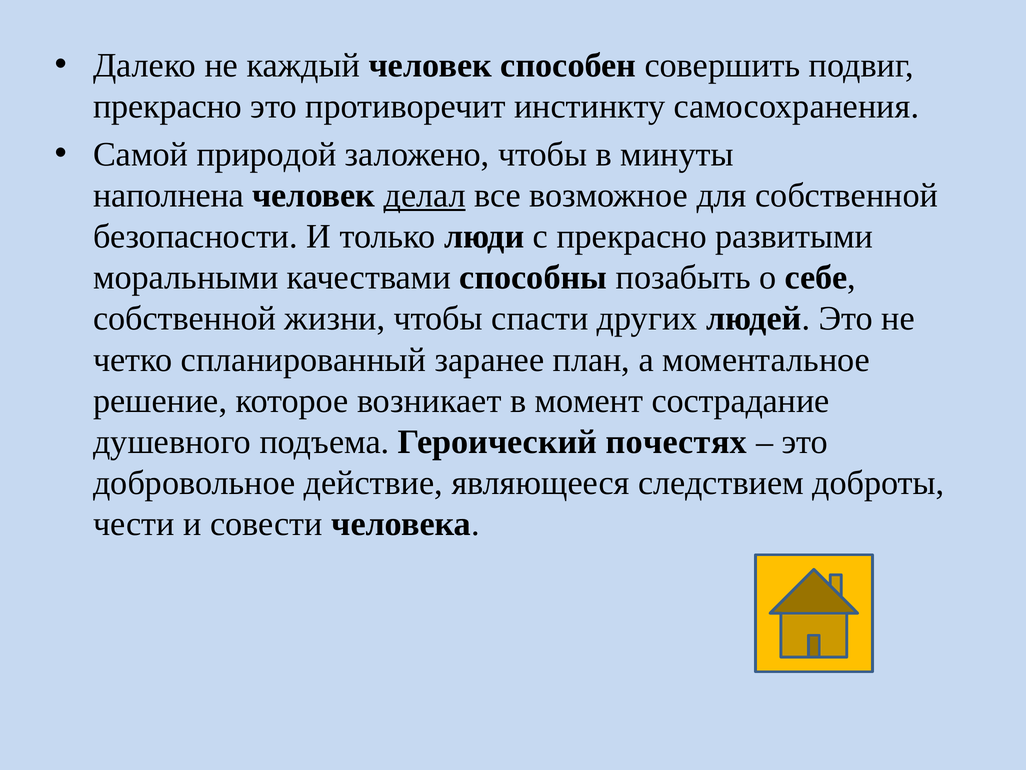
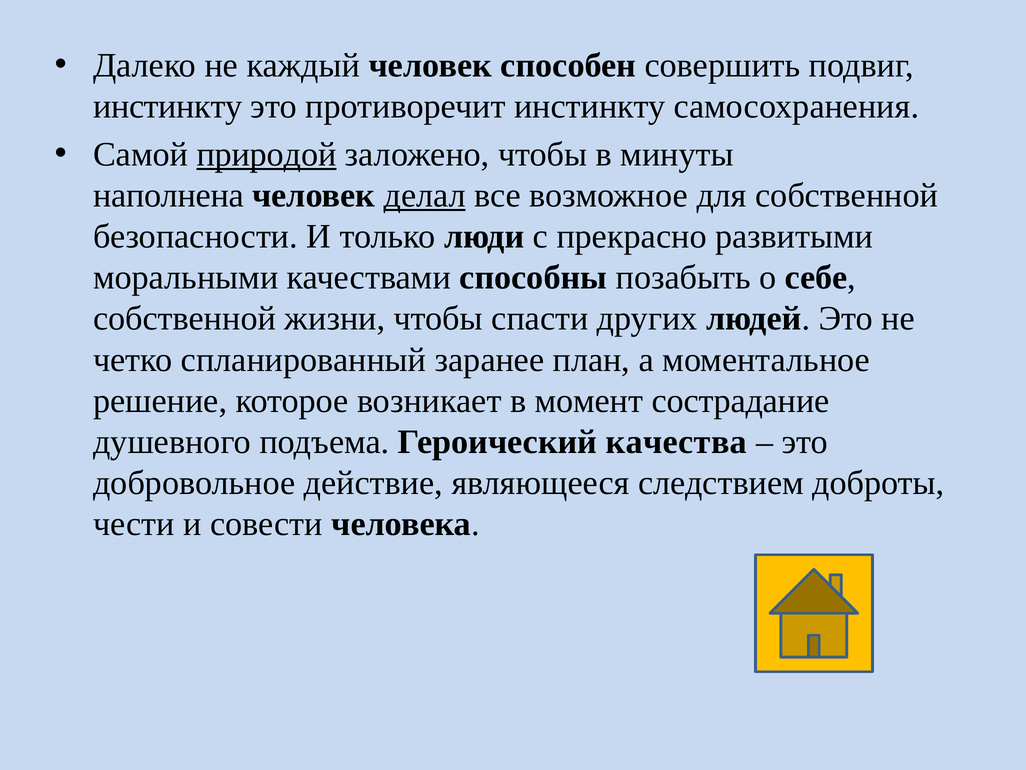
прекрасно at (168, 106): прекрасно -> инстинкту
природой underline: none -> present
почестях: почестях -> качества
